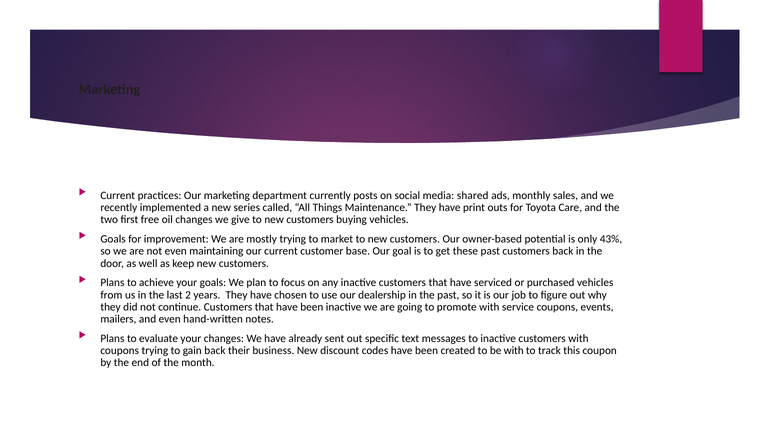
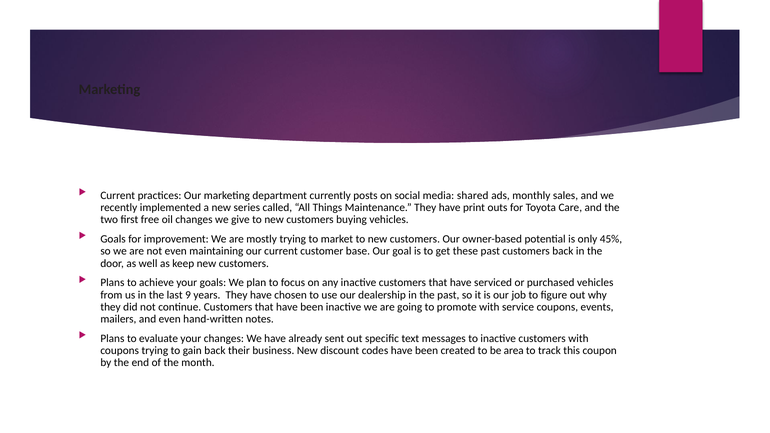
43%: 43% -> 45%
2: 2 -> 9
be with: with -> area
